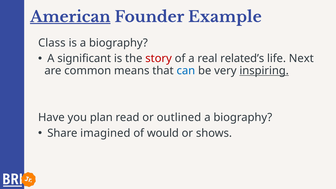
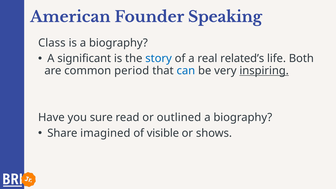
American underline: present -> none
Example: Example -> Speaking
story colour: red -> blue
Next: Next -> Both
means: means -> period
plan: plan -> sure
would: would -> visible
